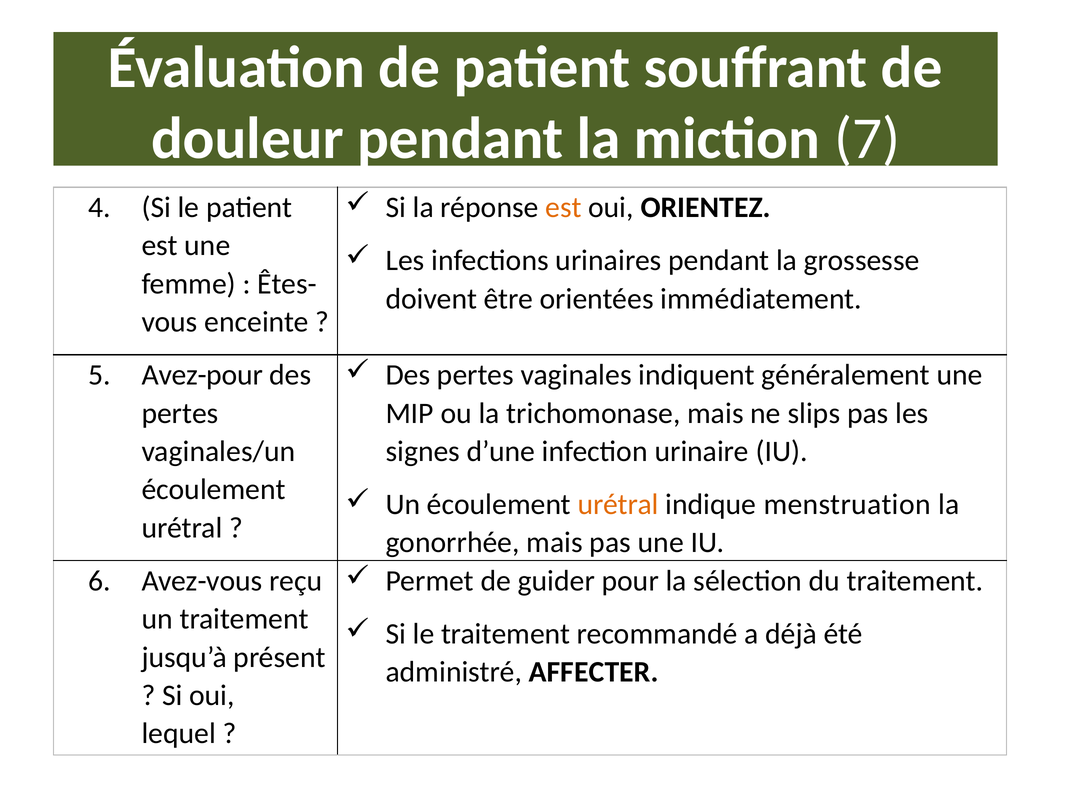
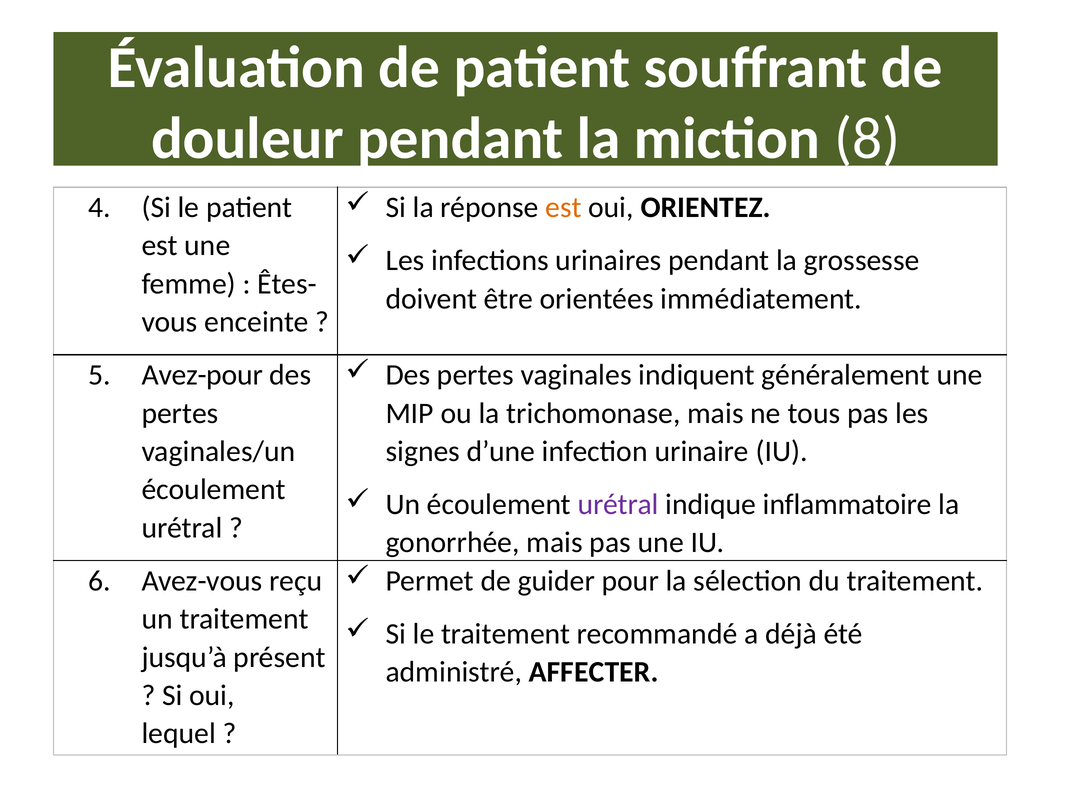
7: 7 -> 8
slips: slips -> tous
urétral at (618, 504) colour: orange -> purple
menstruation: menstruation -> inflammatoire
